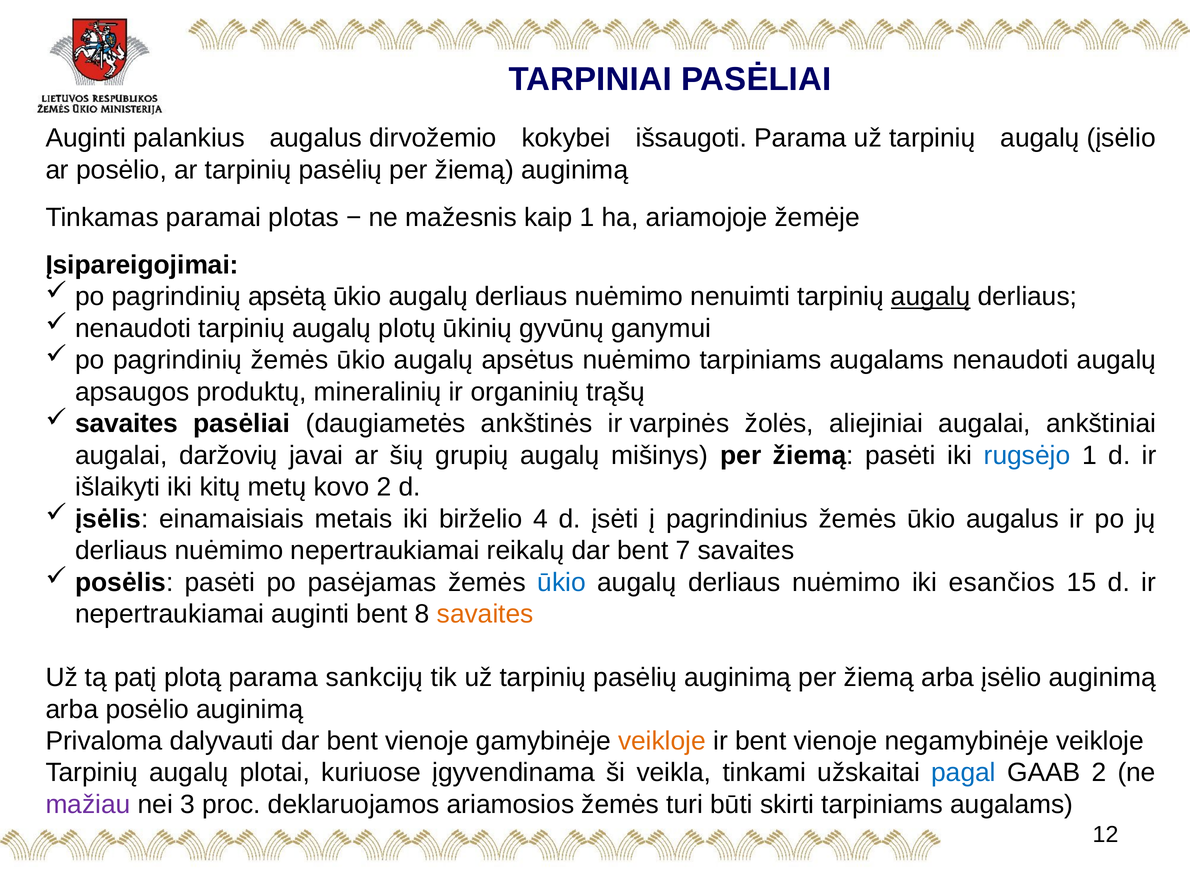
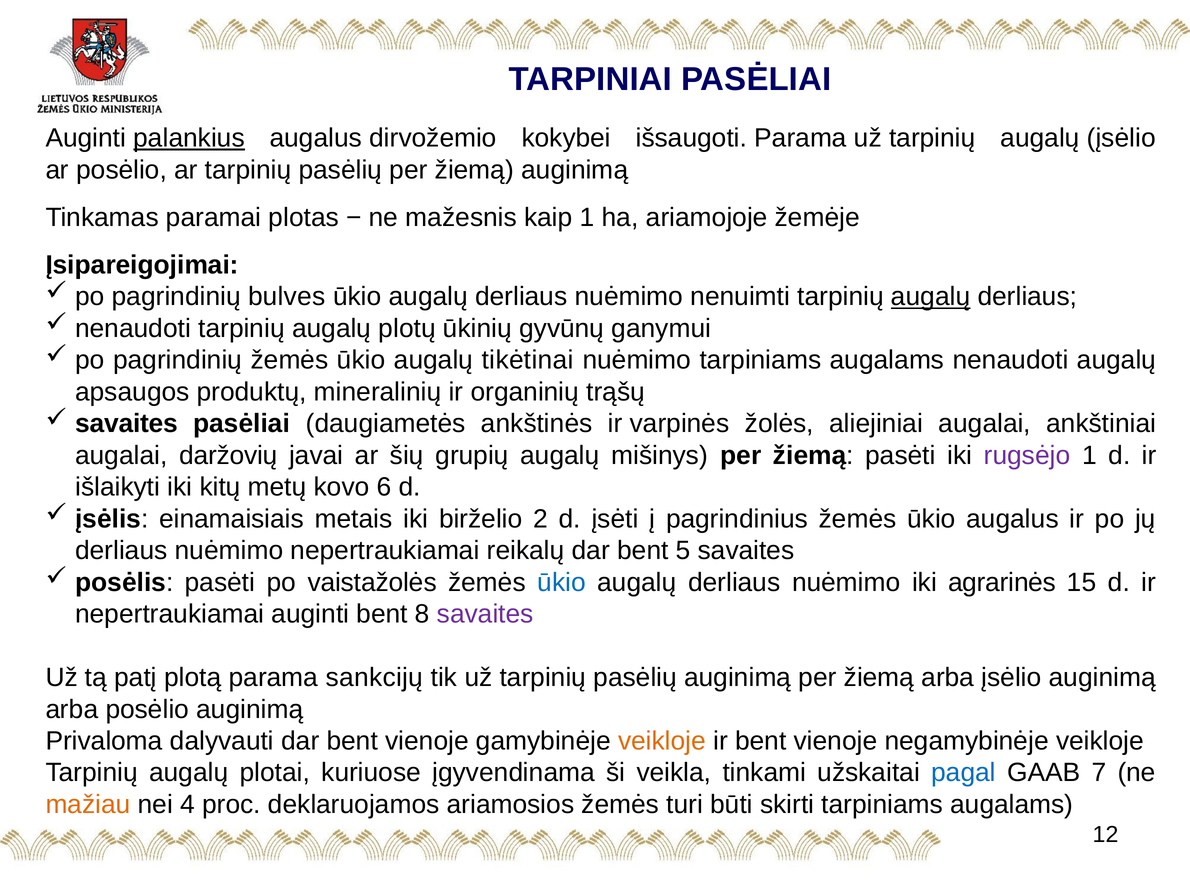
palankius underline: none -> present
apsėtą: apsėtą -> bulves
apsėtus: apsėtus -> tikėtinai
rugsėjo colour: blue -> purple
kovo 2: 2 -> 6
4: 4 -> 2
7: 7 -> 5
pasėjamas: pasėjamas -> vaistažolės
esančios: esančios -> agrarinės
savaites at (485, 614) colour: orange -> purple
GAAB 2: 2 -> 7
mažiau colour: purple -> orange
3: 3 -> 4
